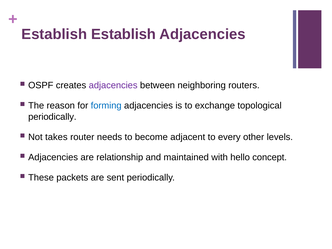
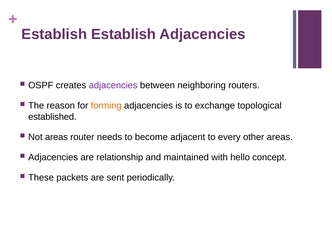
forming colour: blue -> orange
periodically at (52, 117): periodically -> established
Not takes: takes -> areas
other levels: levels -> areas
